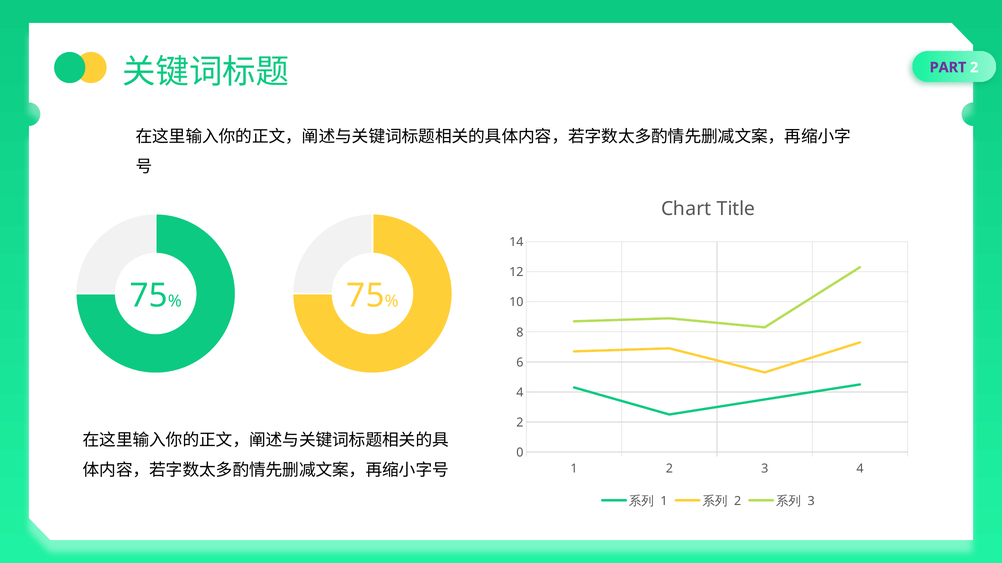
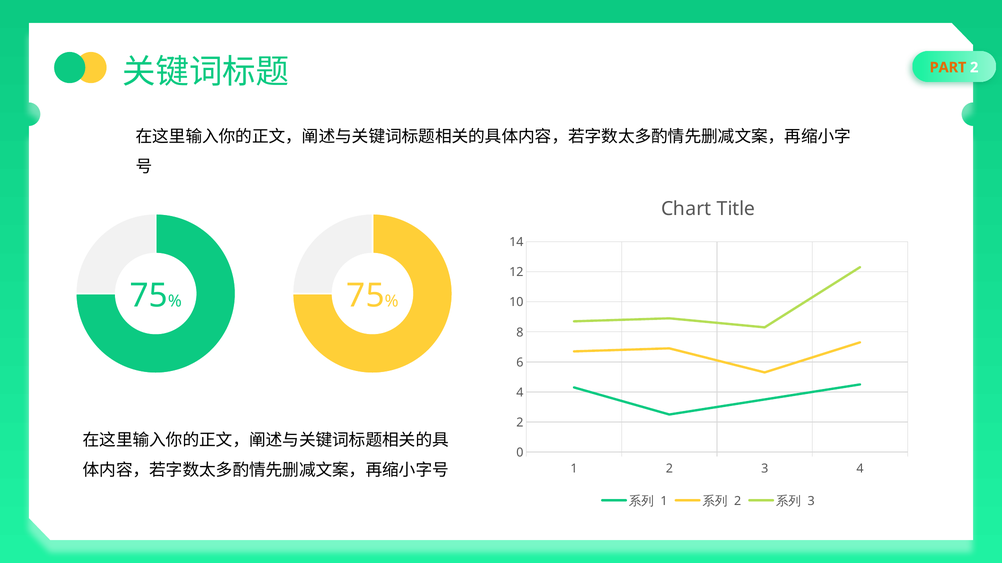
PART colour: purple -> orange
